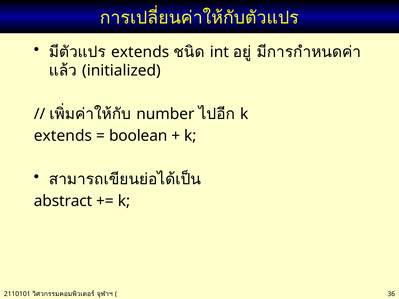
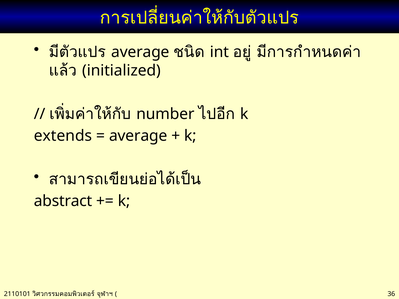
extends at (140, 52): extends -> average
boolean at (138, 136): boolean -> average
